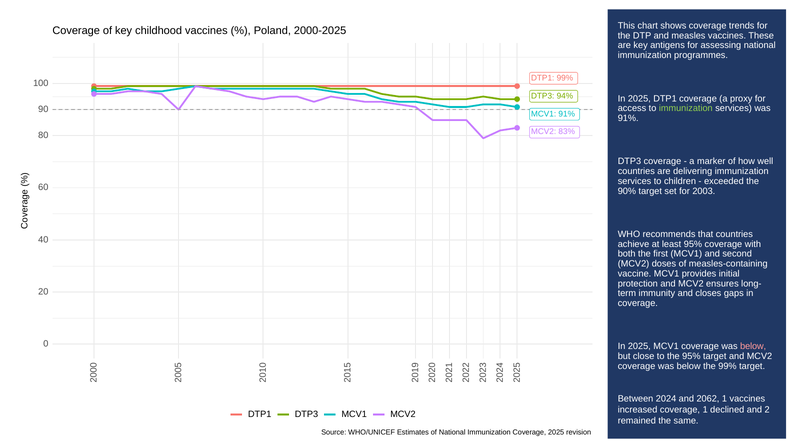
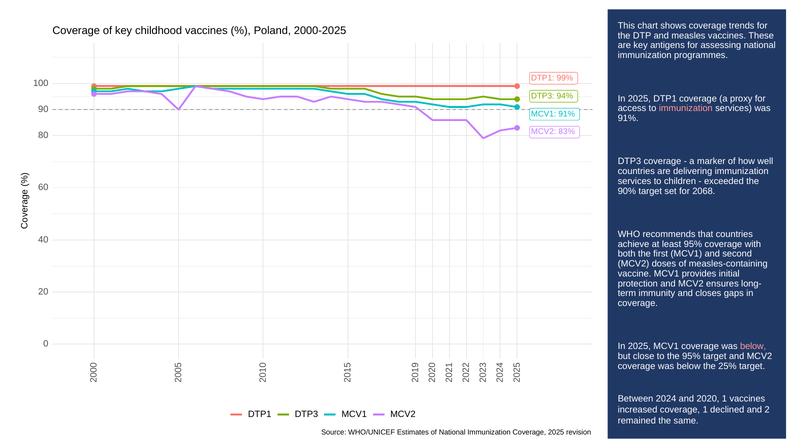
immunization at (686, 108) colour: light green -> pink
2003: 2003 -> 2068
the 99%: 99% -> 25%
2062: 2062 -> 2020
